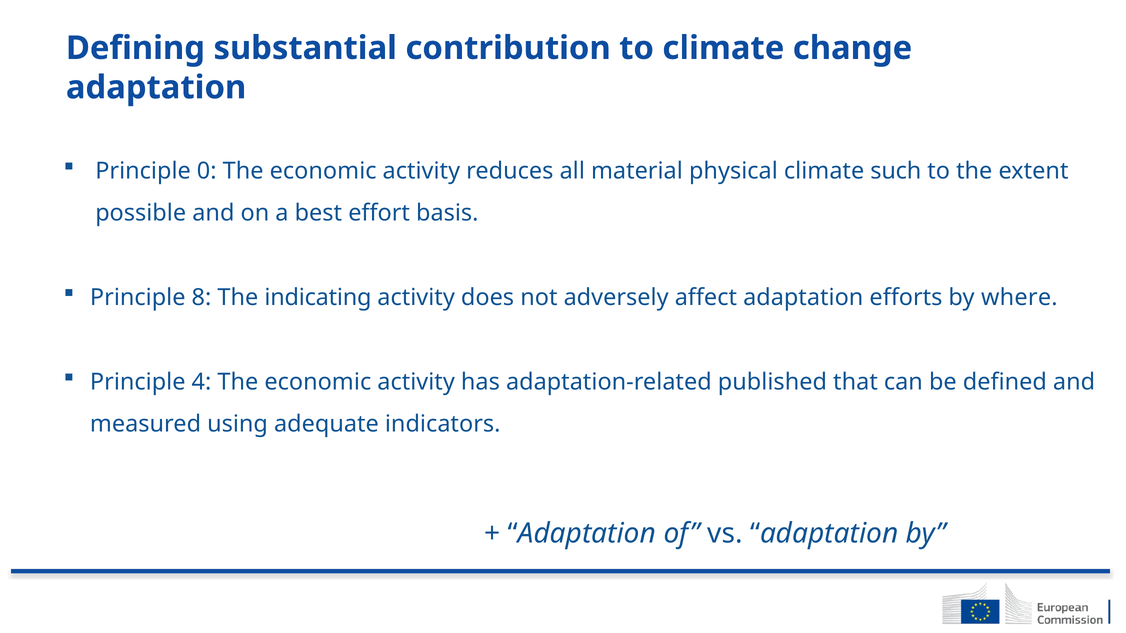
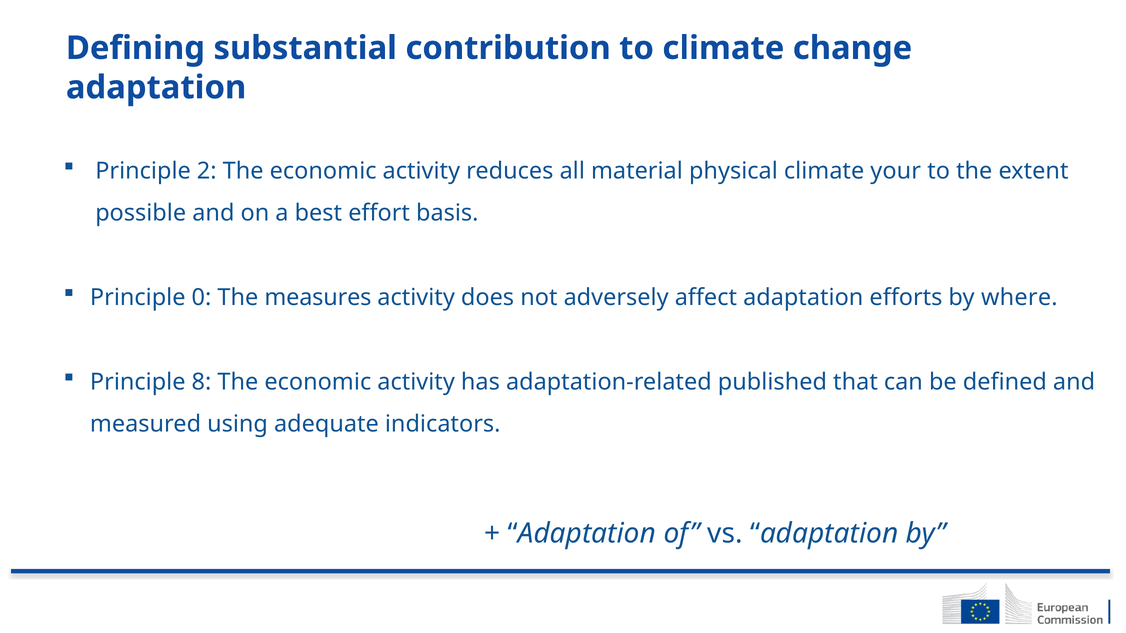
0: 0 -> 2
such: such -> your
8: 8 -> 0
indicating: indicating -> measures
4: 4 -> 8
